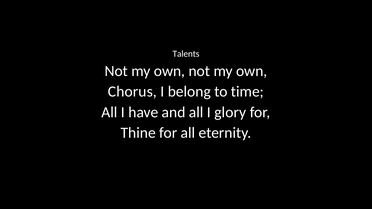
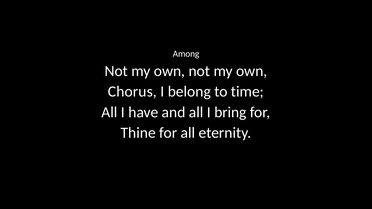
Talents: Talents -> Among
glory: glory -> bring
